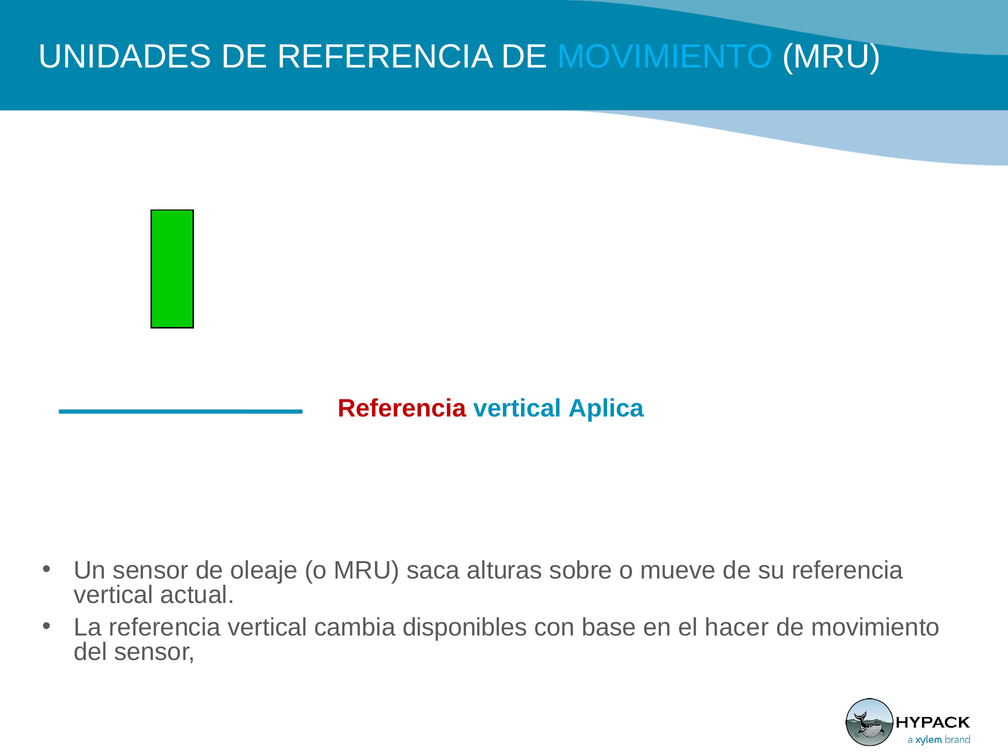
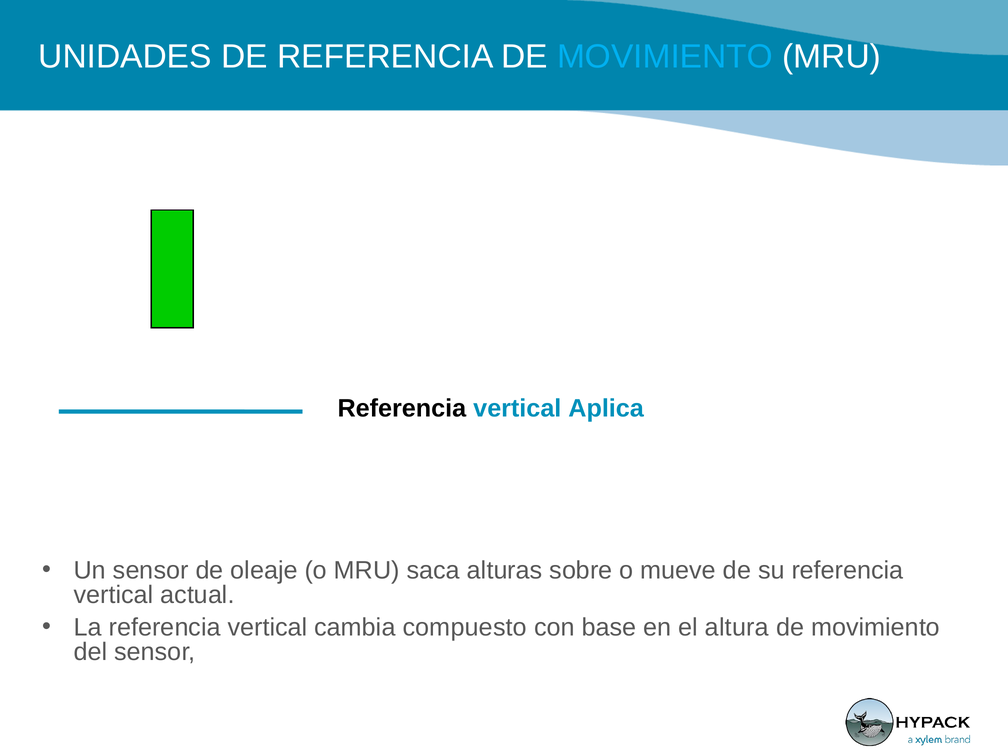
Referencia at (402, 408) colour: red -> black
disponibles: disponibles -> compuesto
hacer: hacer -> altura
